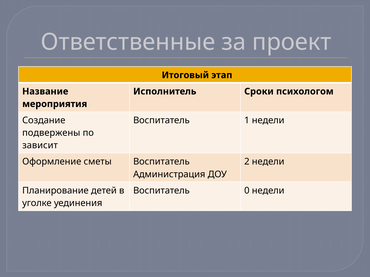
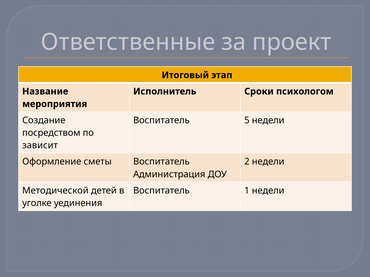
1: 1 -> 5
подвержены: подвержены -> посредством
Планирование: Планирование -> Методической
0: 0 -> 1
